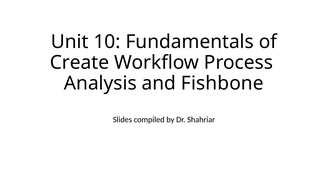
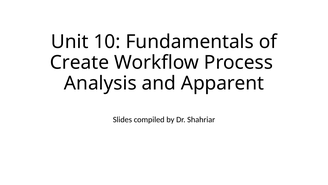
Fishbone: Fishbone -> Apparent
